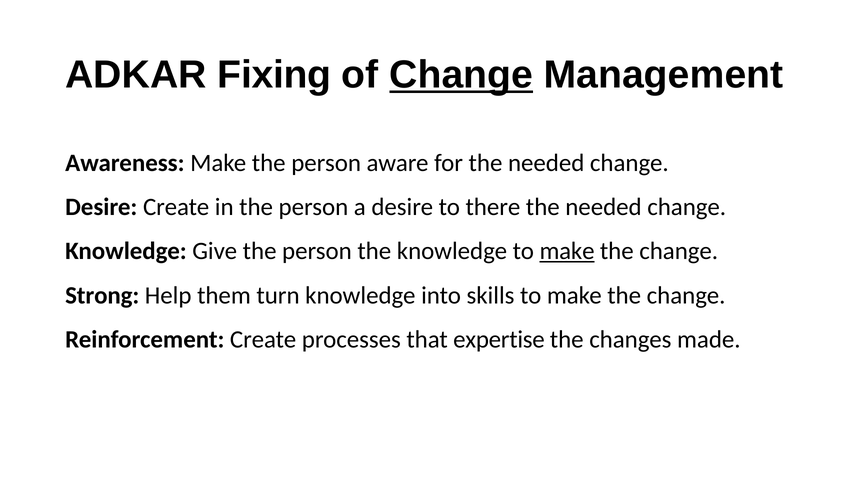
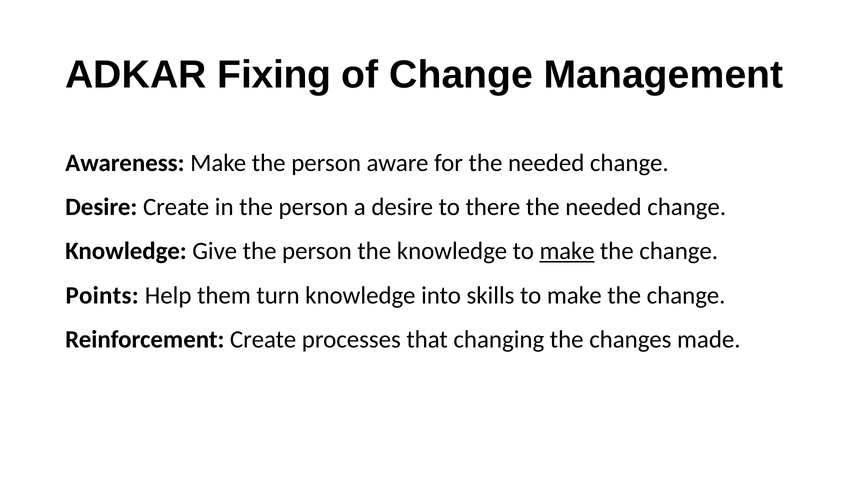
Change at (461, 75) underline: present -> none
Strong: Strong -> Points
expertise: expertise -> changing
